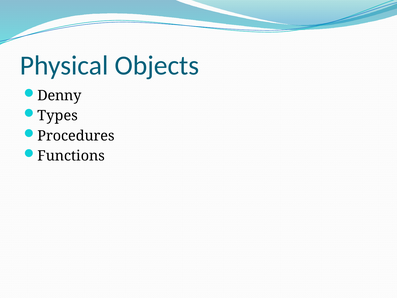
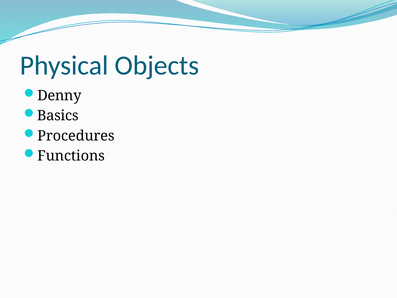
Types: Types -> Basics
